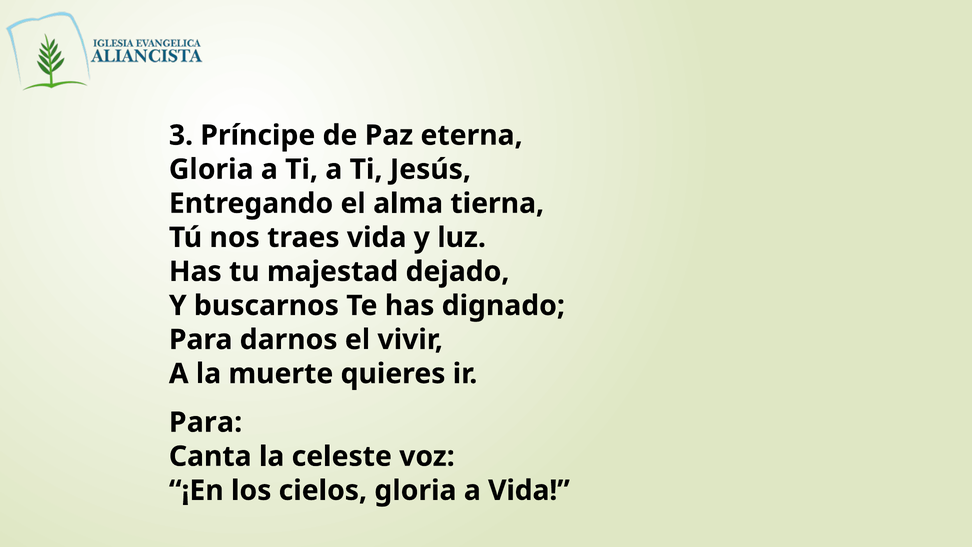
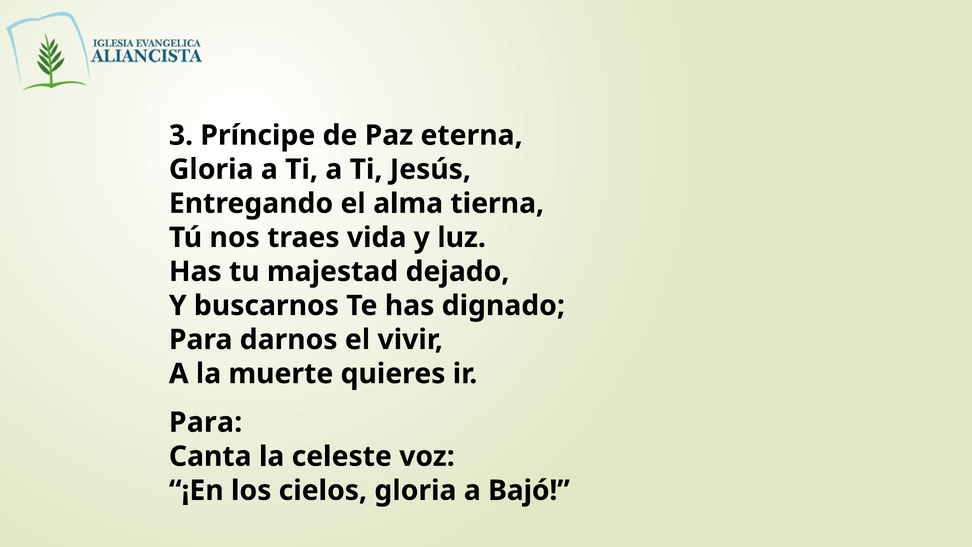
a Vida: Vida -> Bajó
